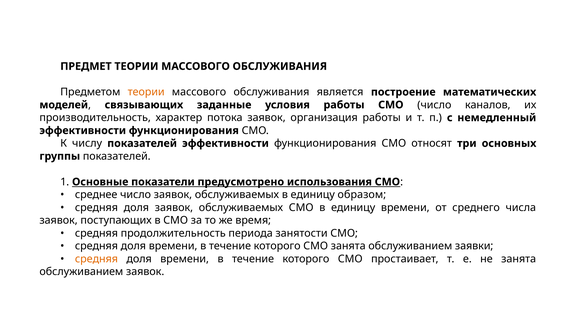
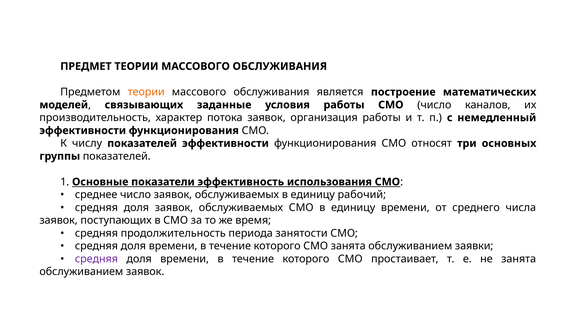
предусмотрено: предусмотрено -> эффективность
образом: образом -> рабочий
средняя at (96, 259) colour: orange -> purple
